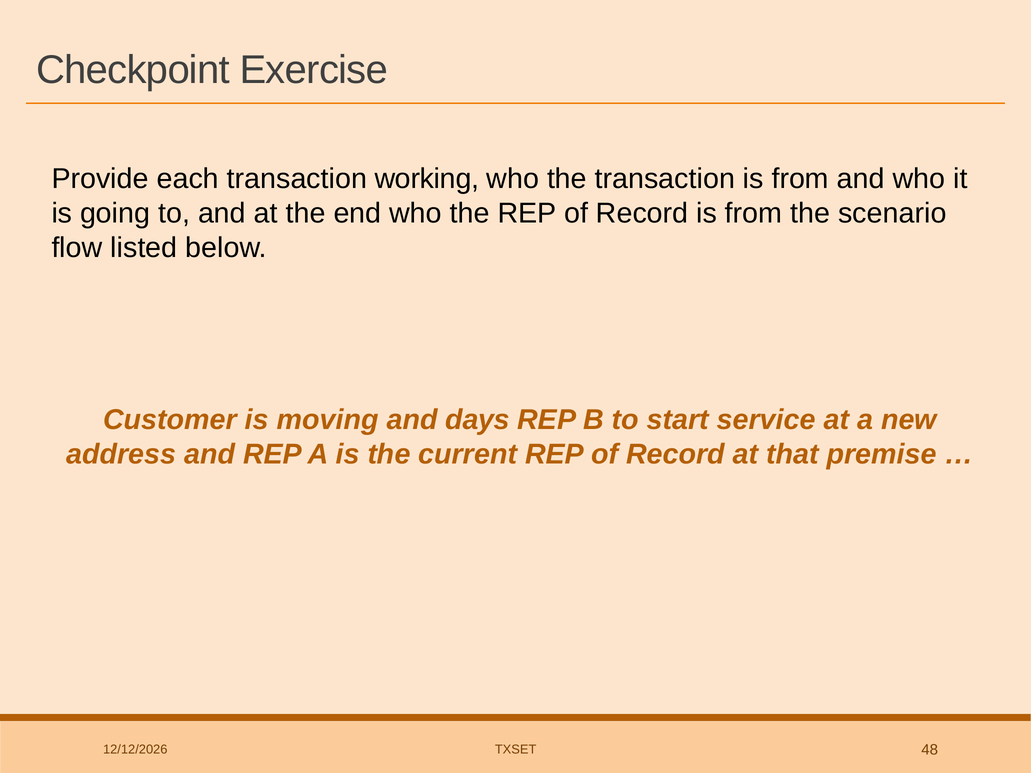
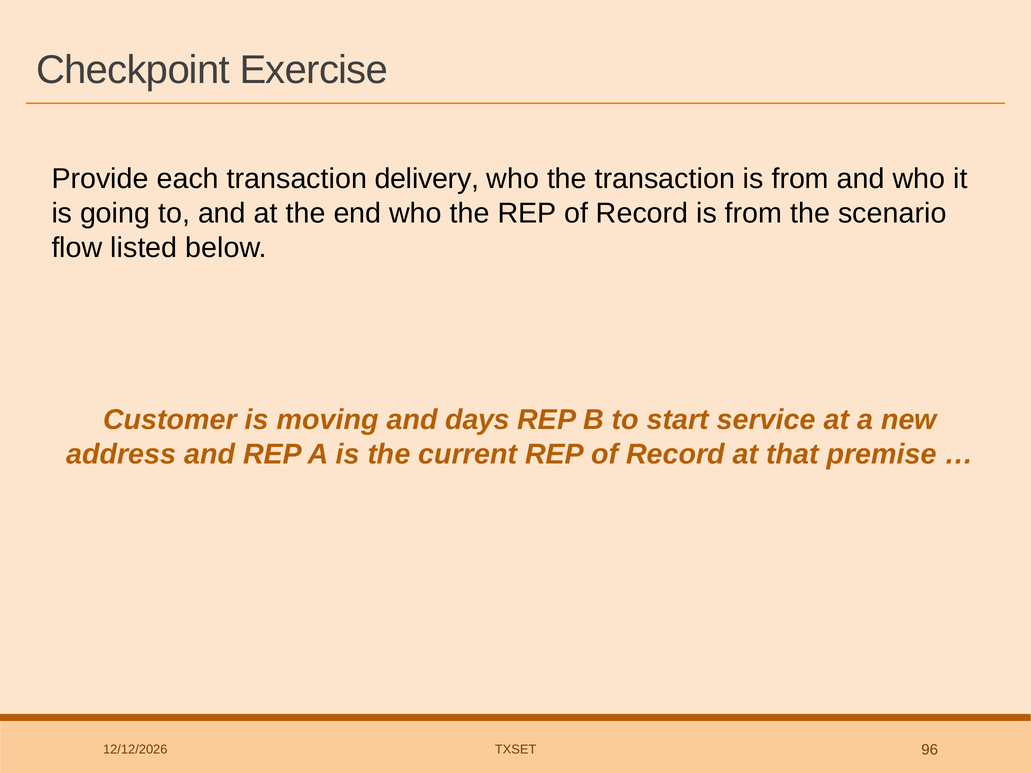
working: working -> delivery
48: 48 -> 96
